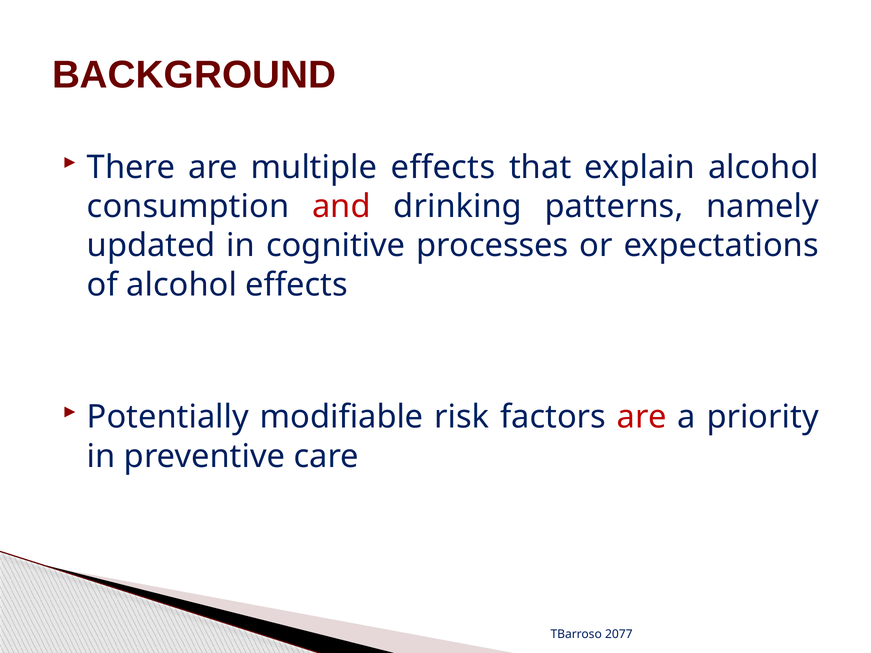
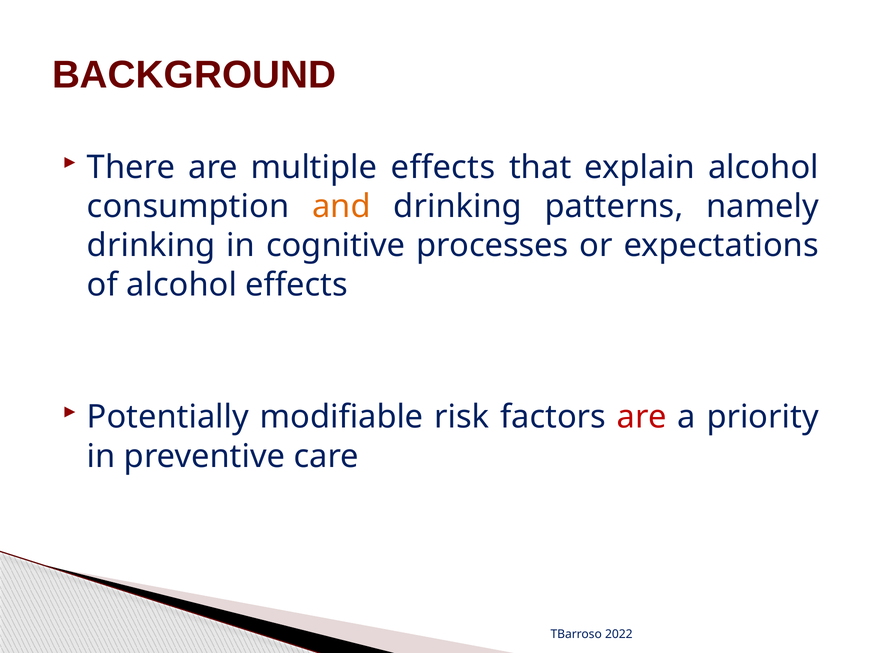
and colour: red -> orange
updated at (151, 246): updated -> drinking
2077: 2077 -> 2022
